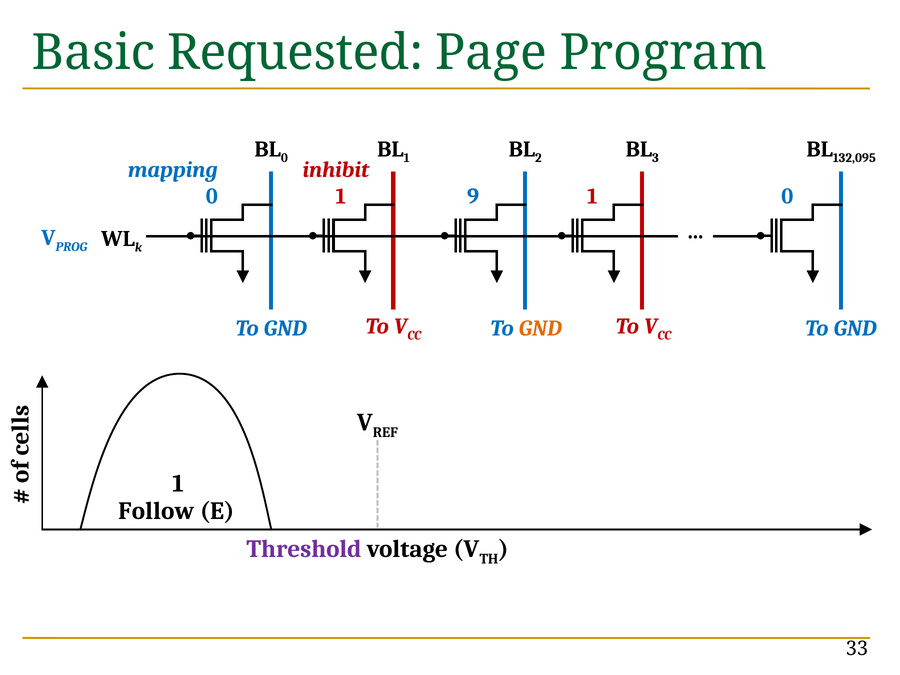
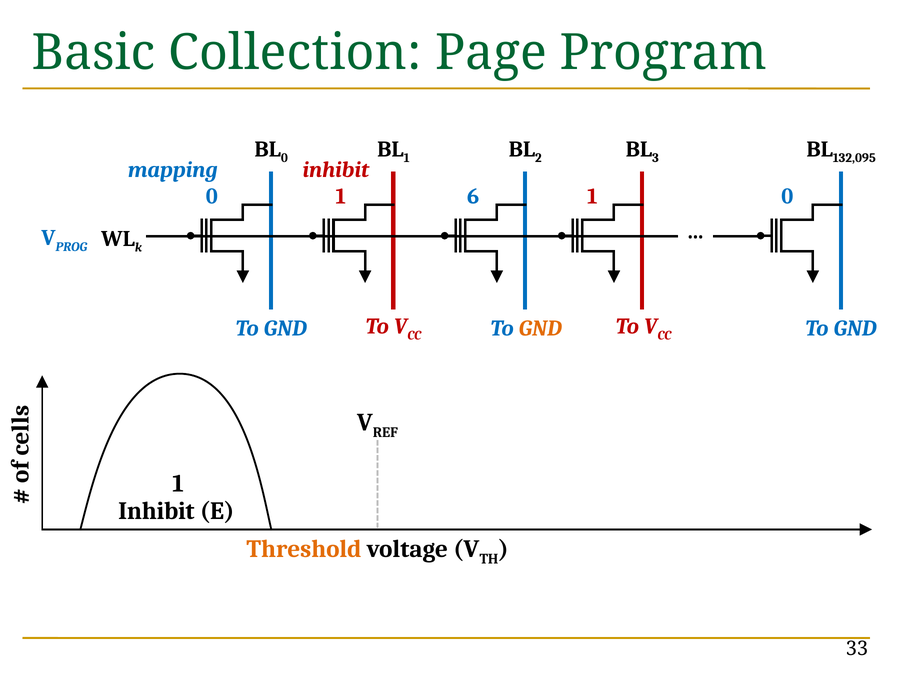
Requested: Requested -> Collection
9: 9 -> 6
Follow at (156, 511): Follow -> Inhibit
Threshold colour: purple -> orange
